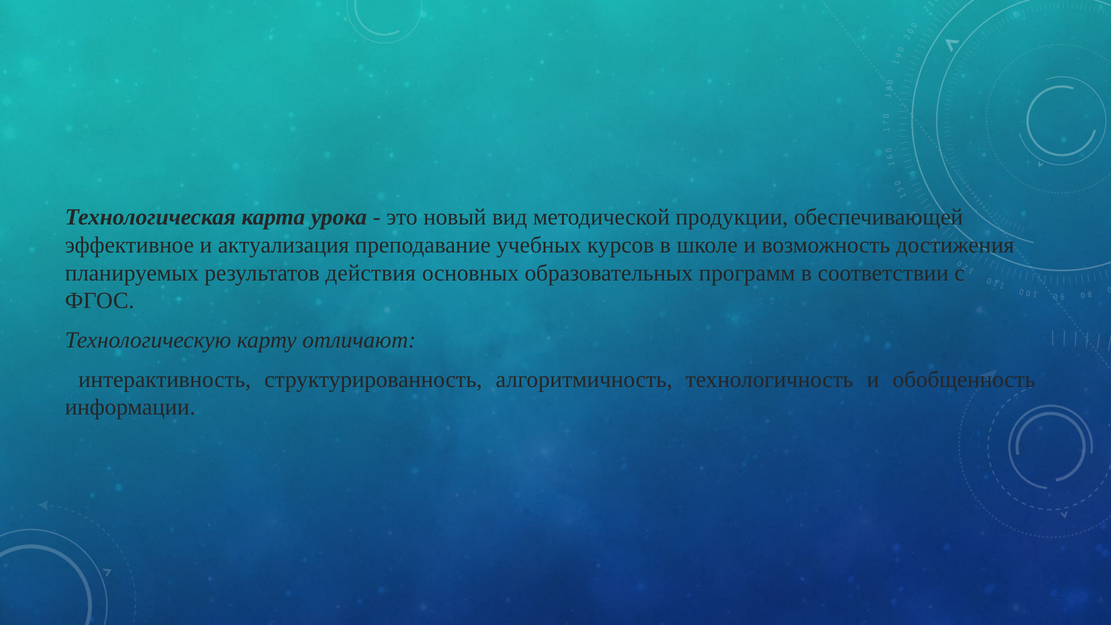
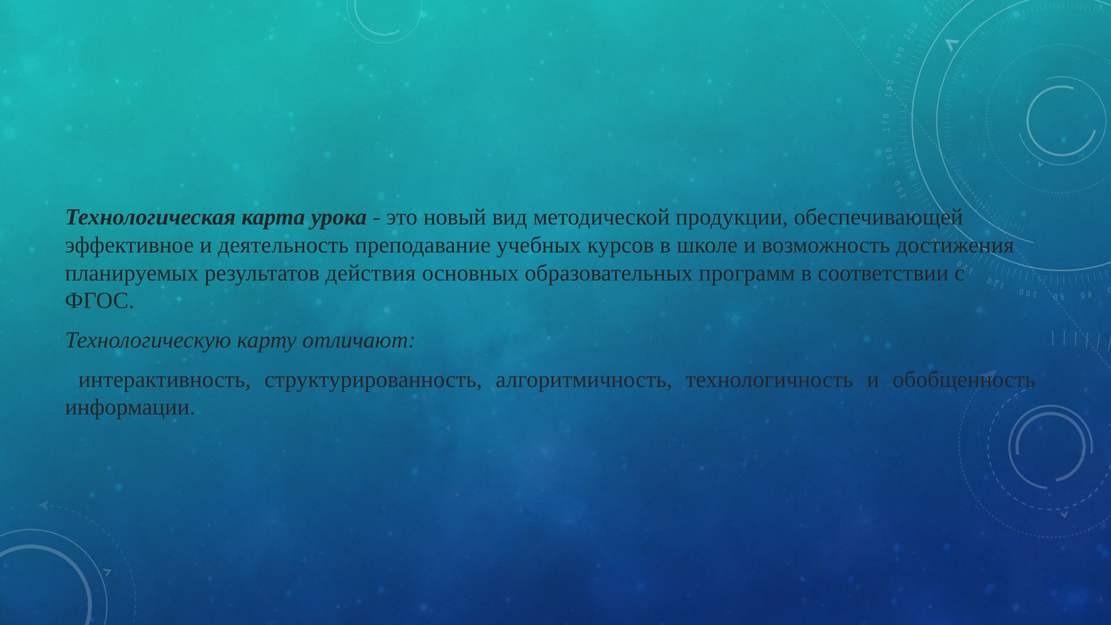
актуализация: актуализация -> деятельность
